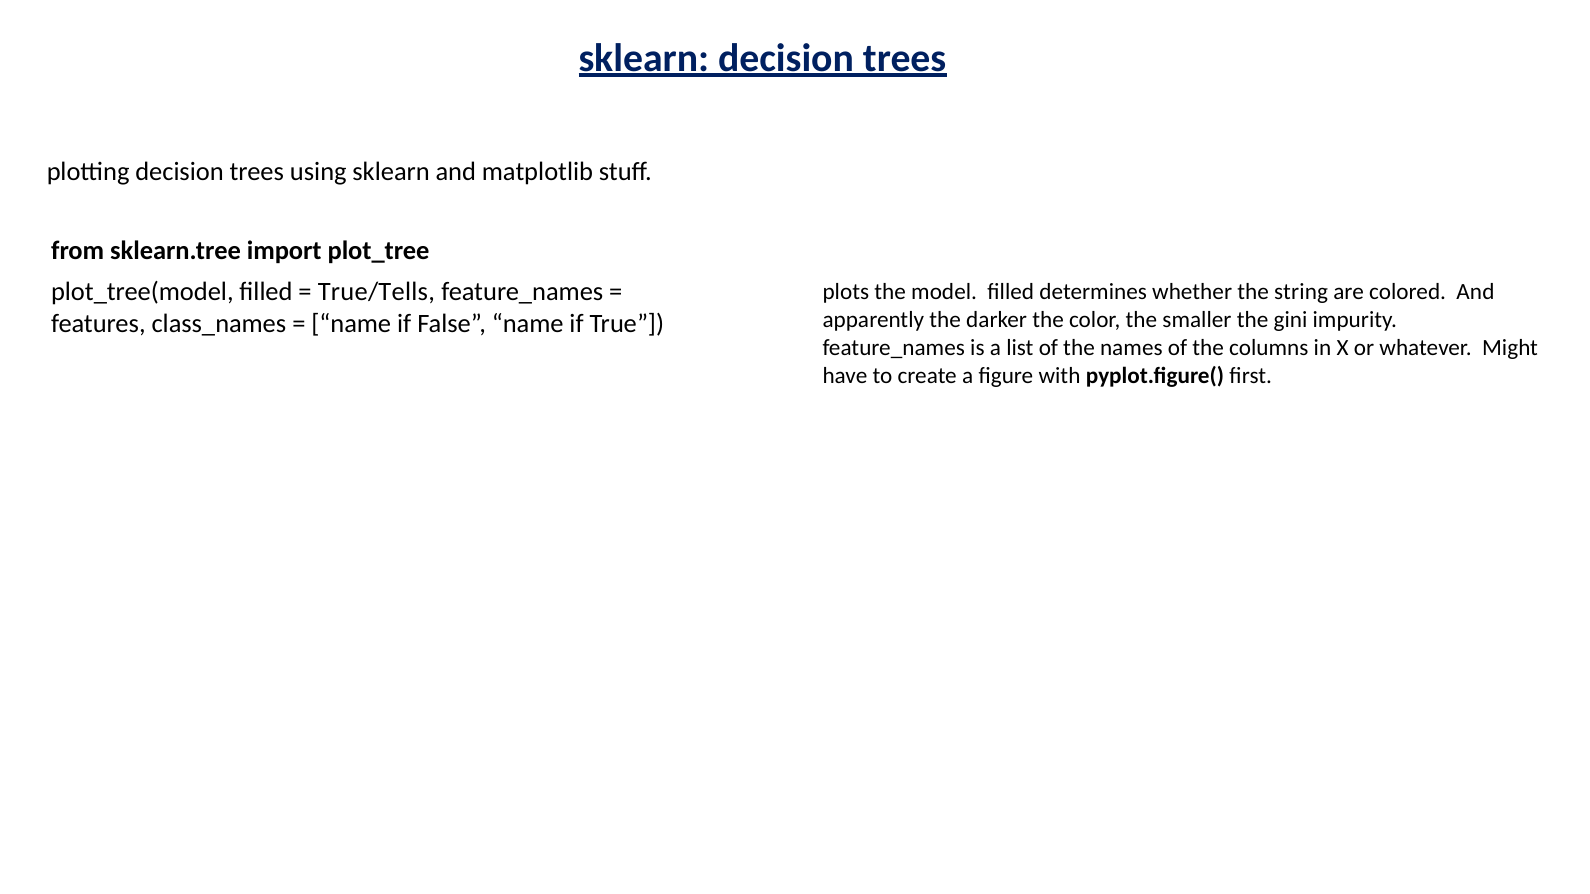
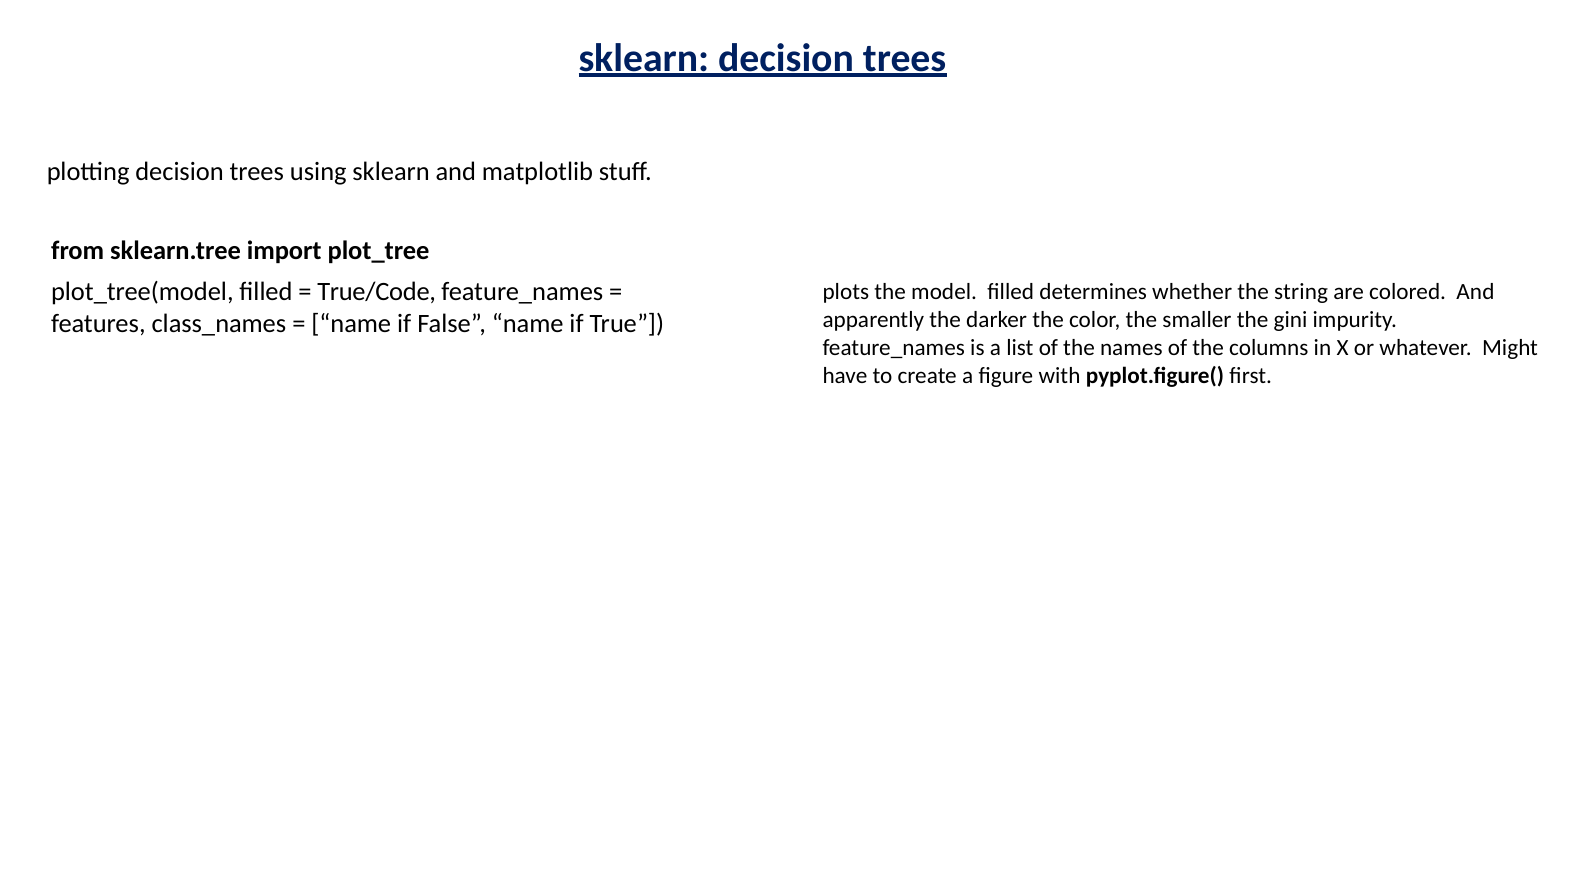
True/Tells: True/Tells -> True/Code
